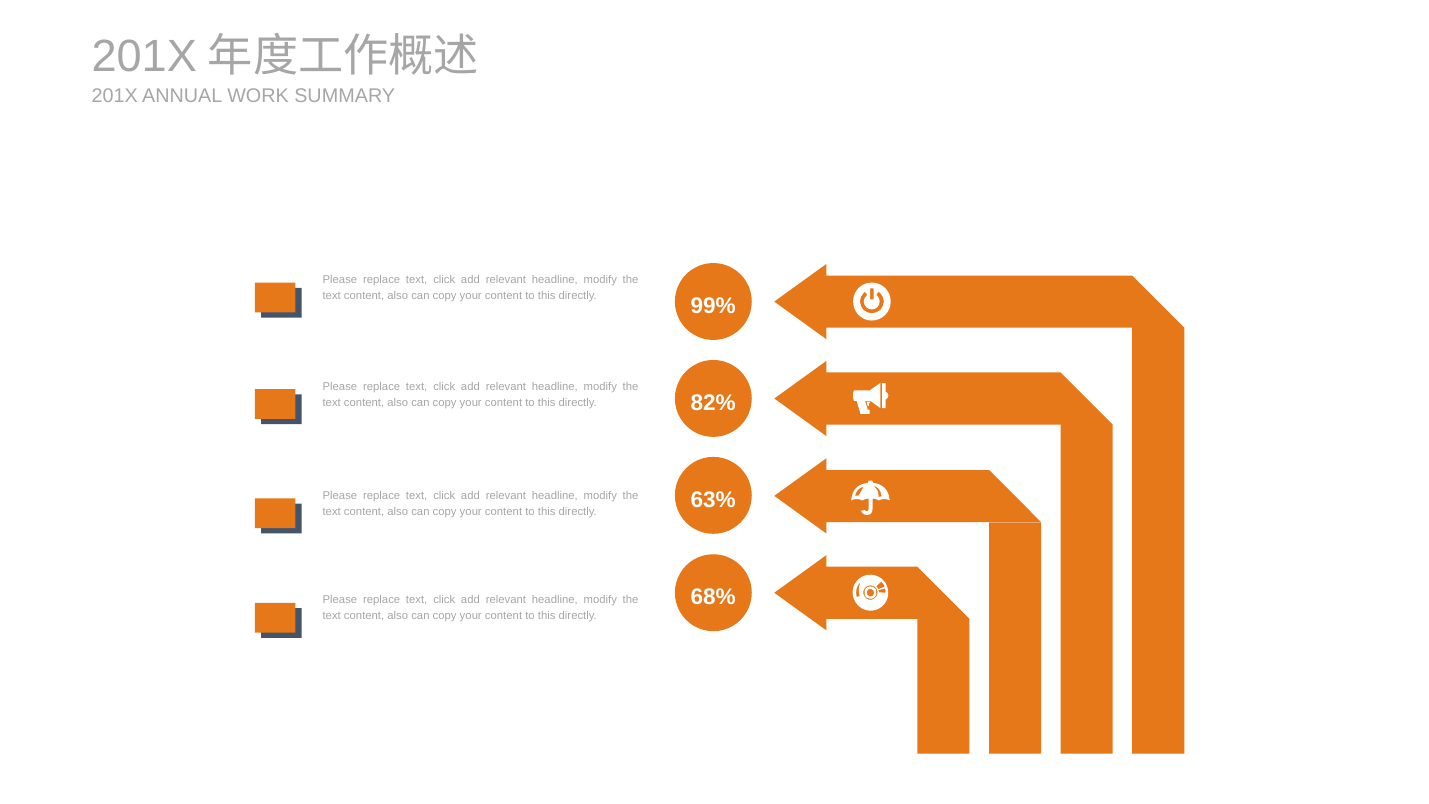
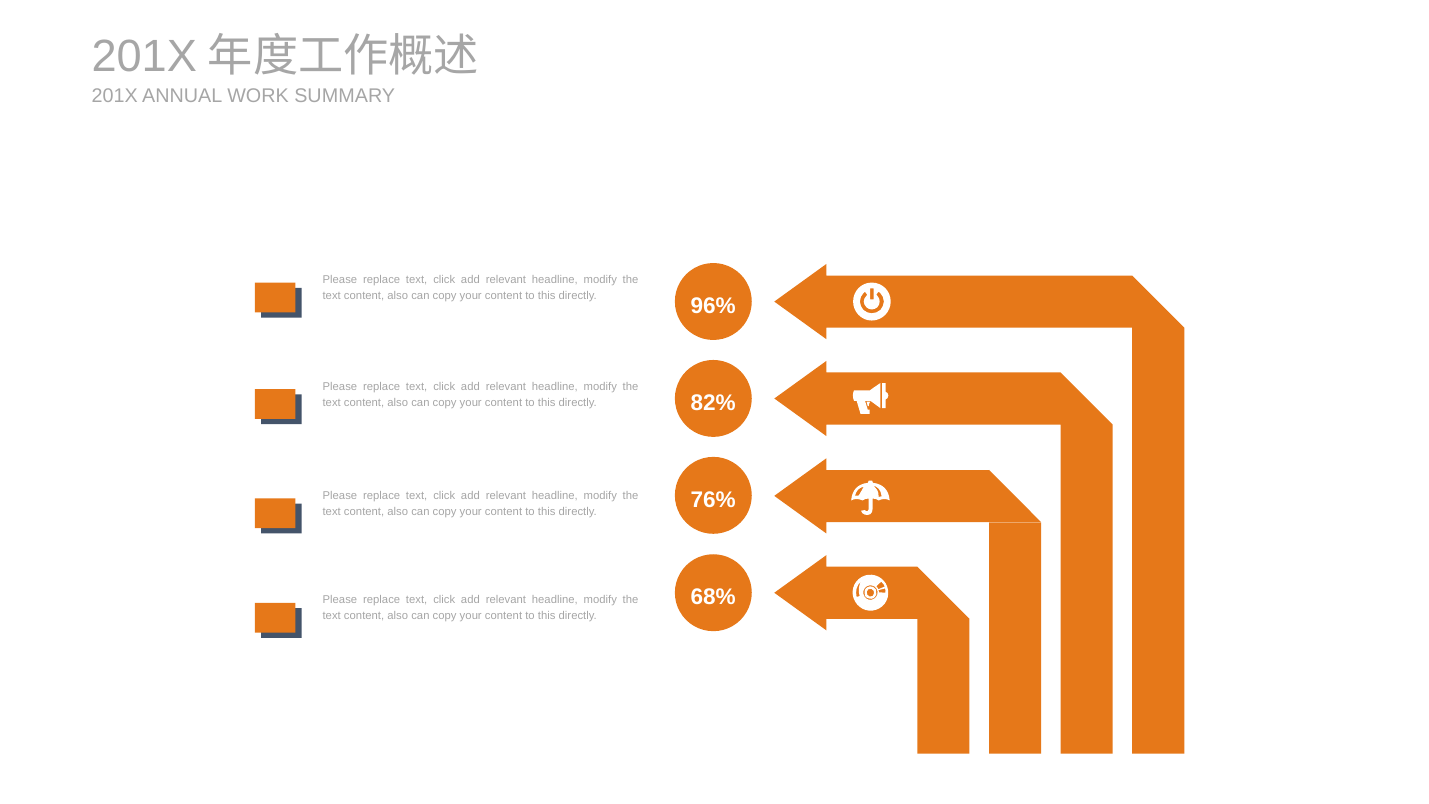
99%: 99% -> 96%
63%: 63% -> 76%
